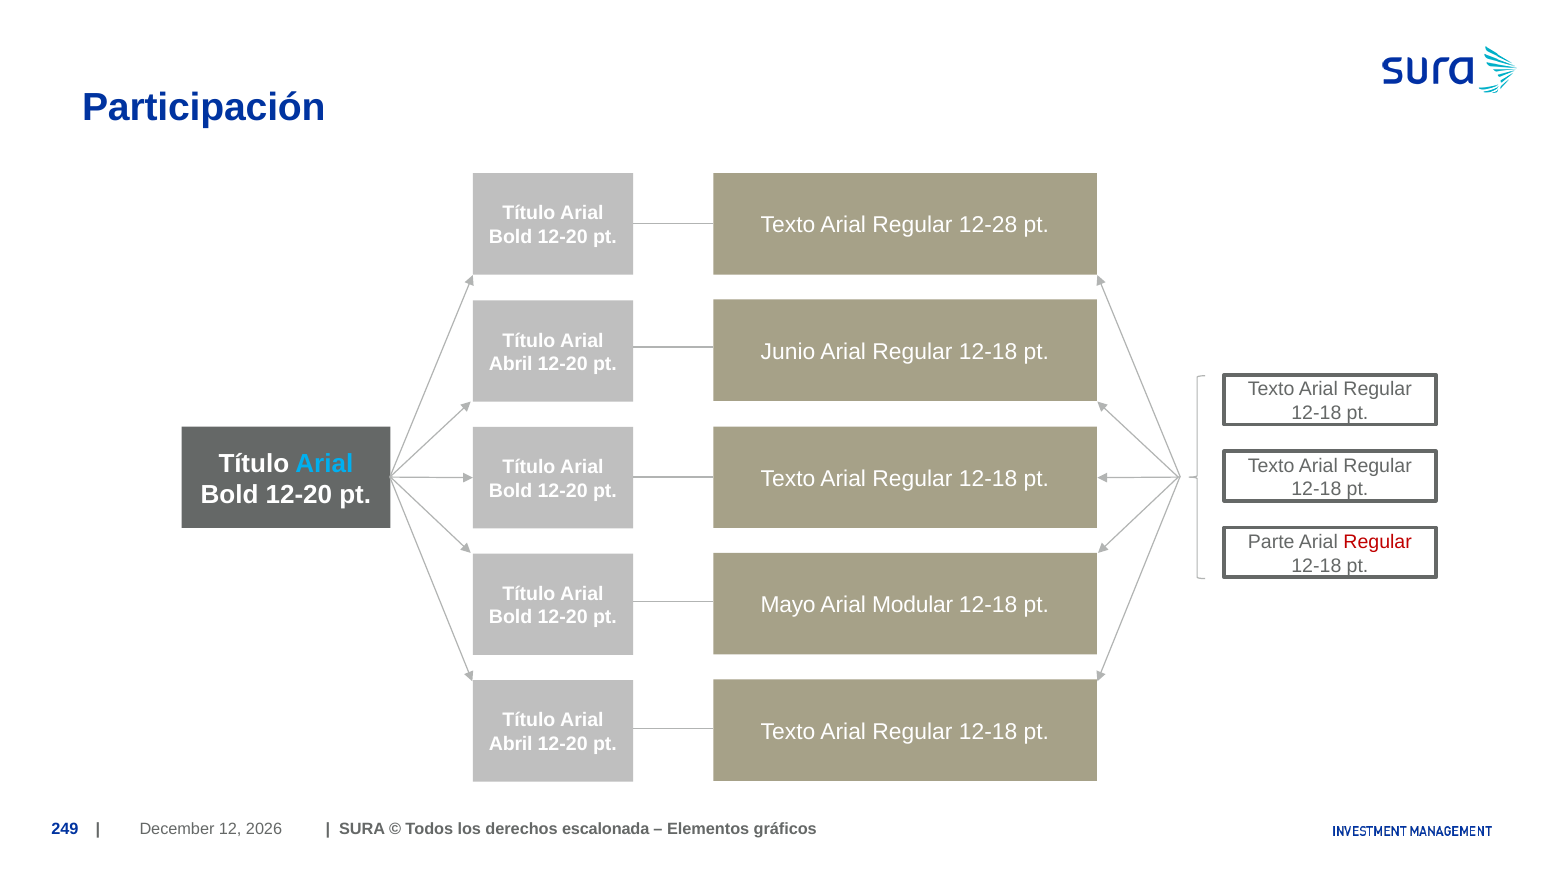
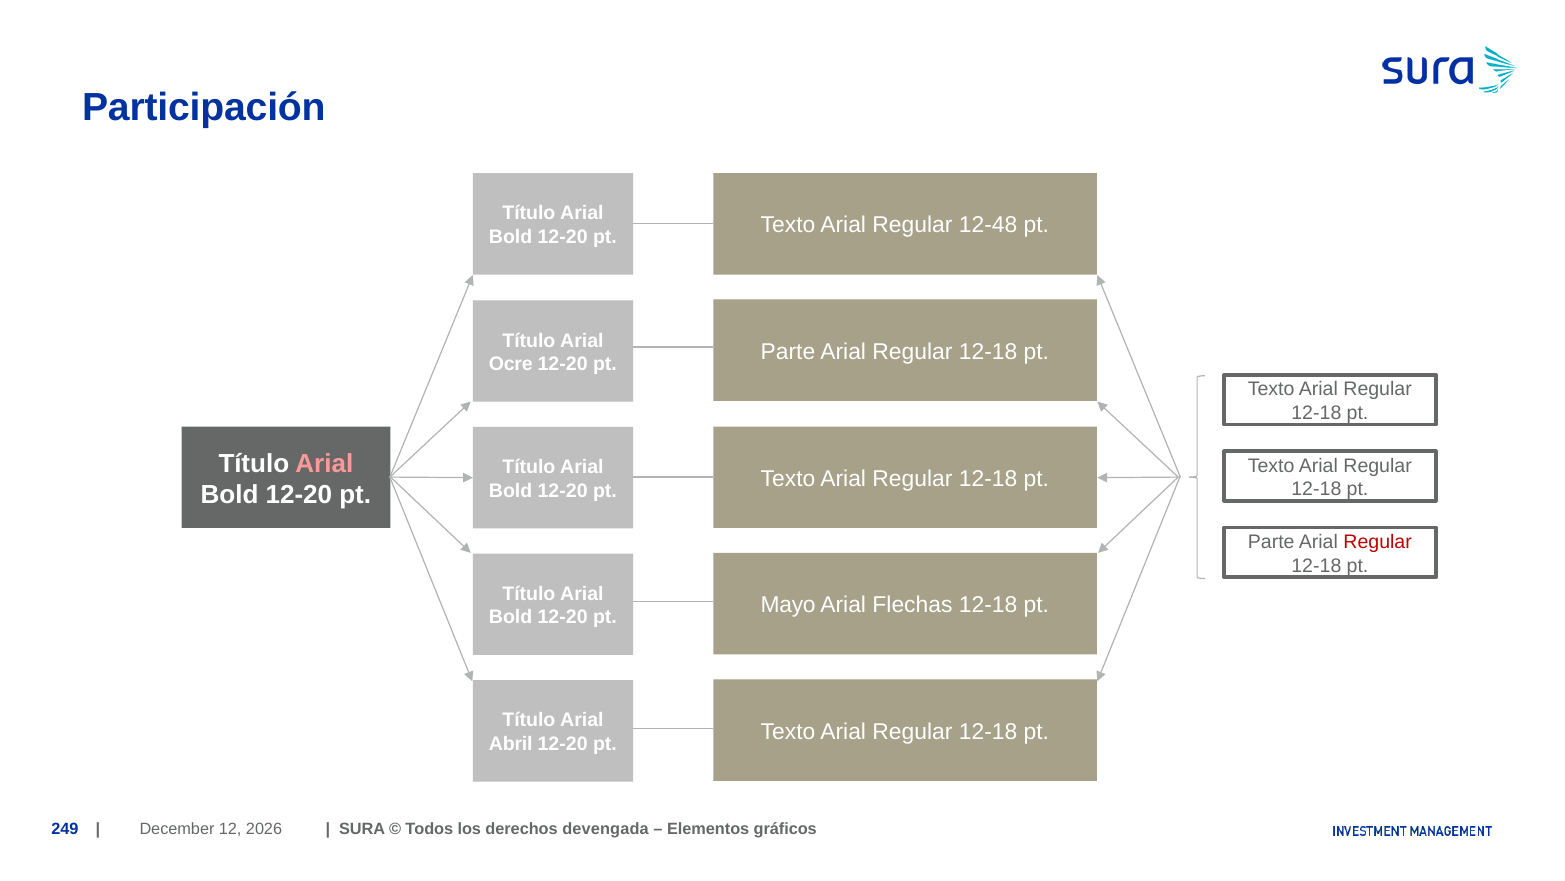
12-28: 12-28 -> 12-48
Junio at (788, 352): Junio -> Parte
Abril at (511, 364): Abril -> Ocre
Arial at (324, 463) colour: light blue -> pink
Modular: Modular -> Flechas
escalonada: escalonada -> devengada
